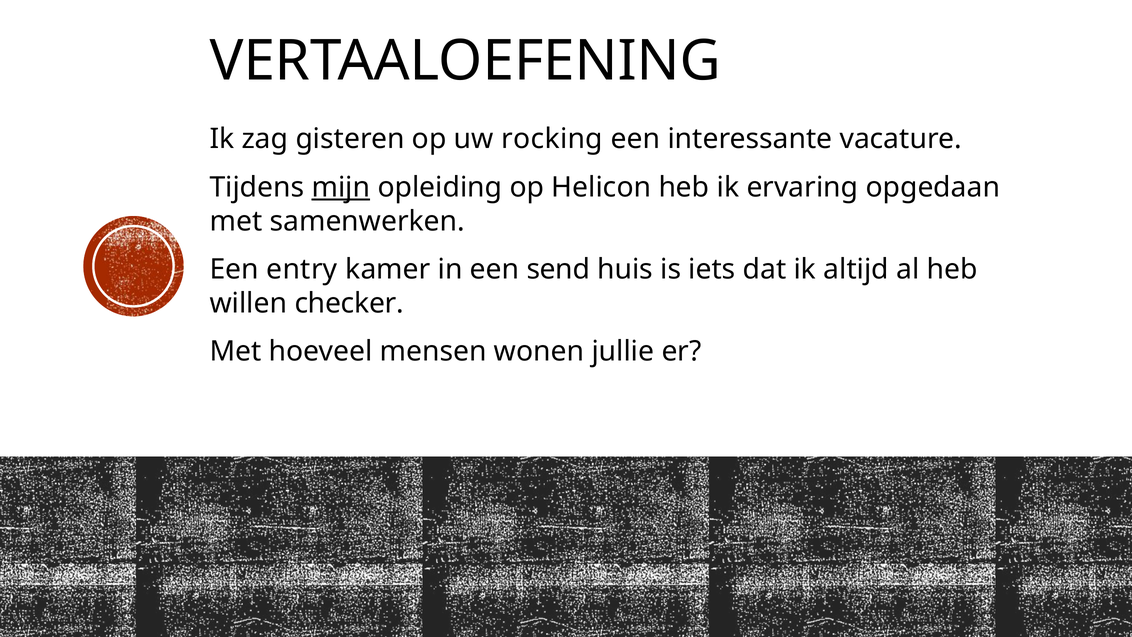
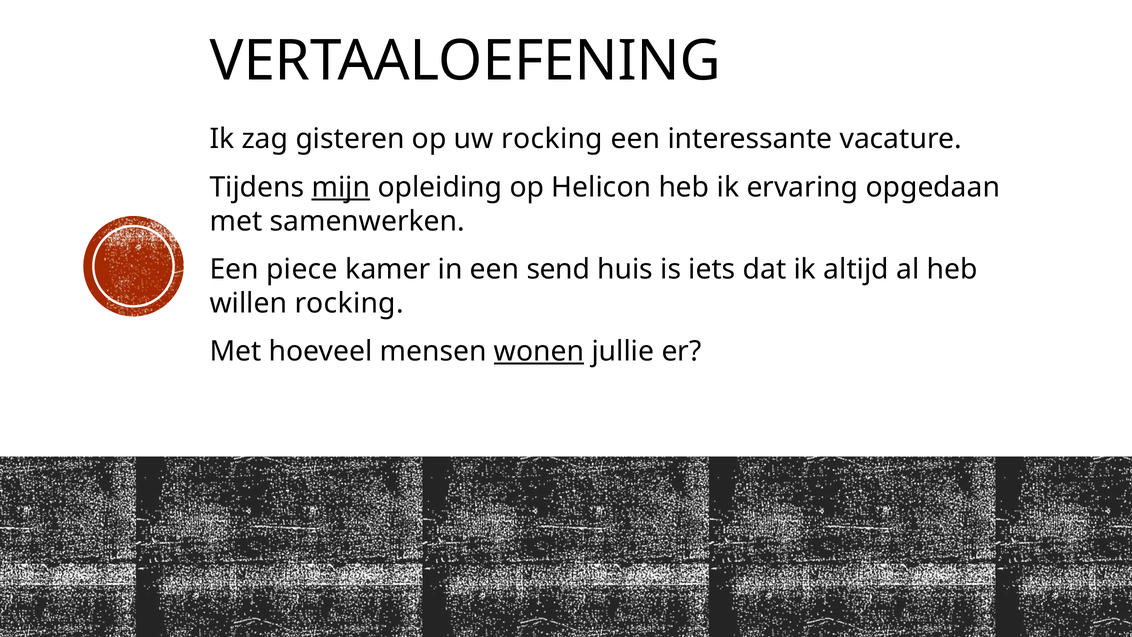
entry: entry -> piece
willen checker: checker -> rocking
wonen underline: none -> present
